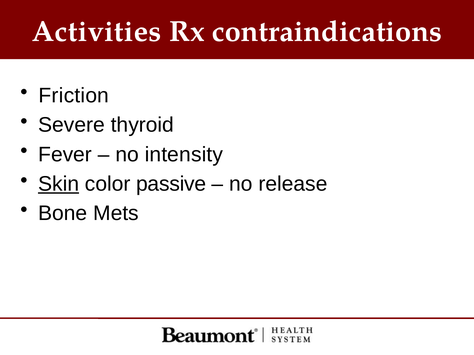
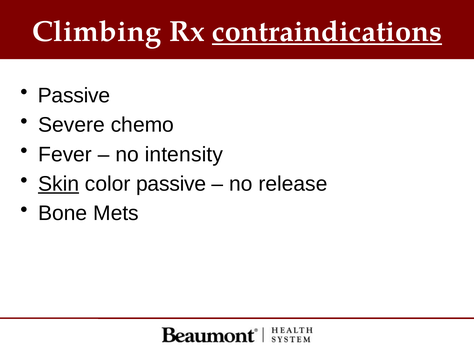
Activities: Activities -> Climbing
contraindications underline: none -> present
Friction at (74, 96): Friction -> Passive
thyroid: thyroid -> chemo
